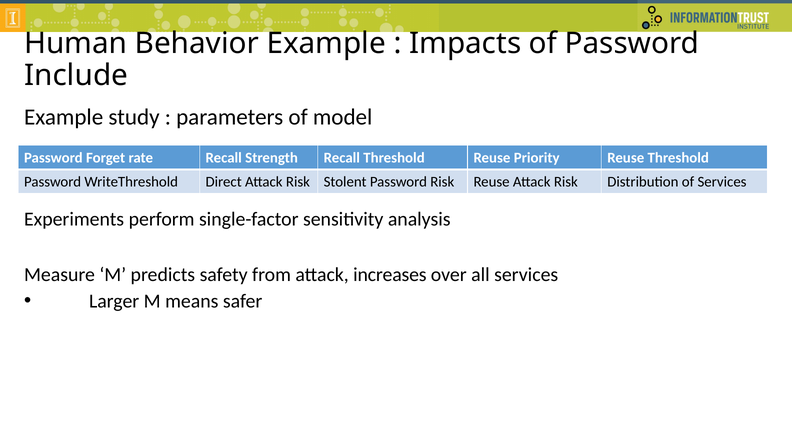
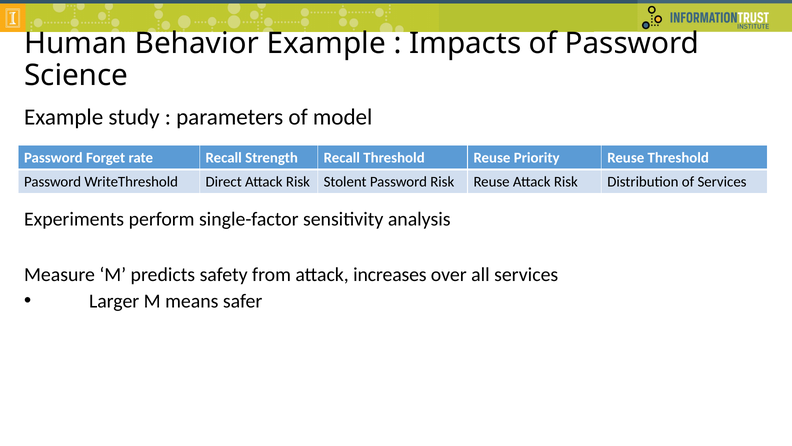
Include: Include -> Science
